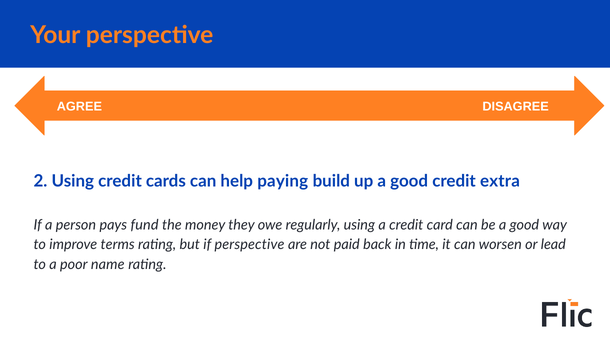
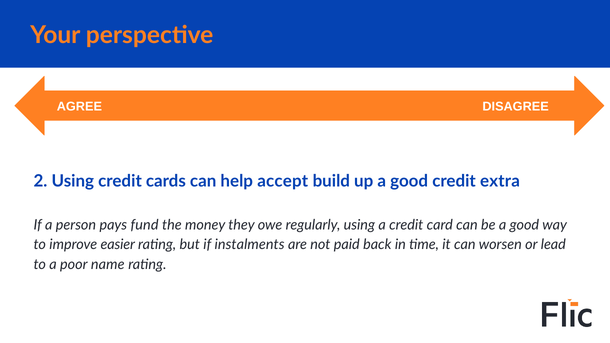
paying: paying -> accept
terms: terms -> easier
if perspective: perspective -> instalments
